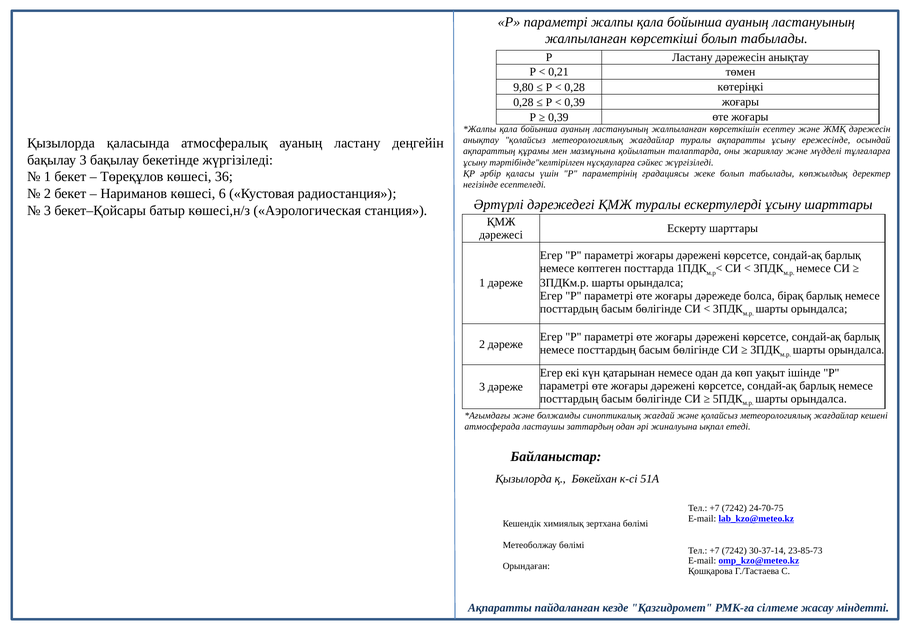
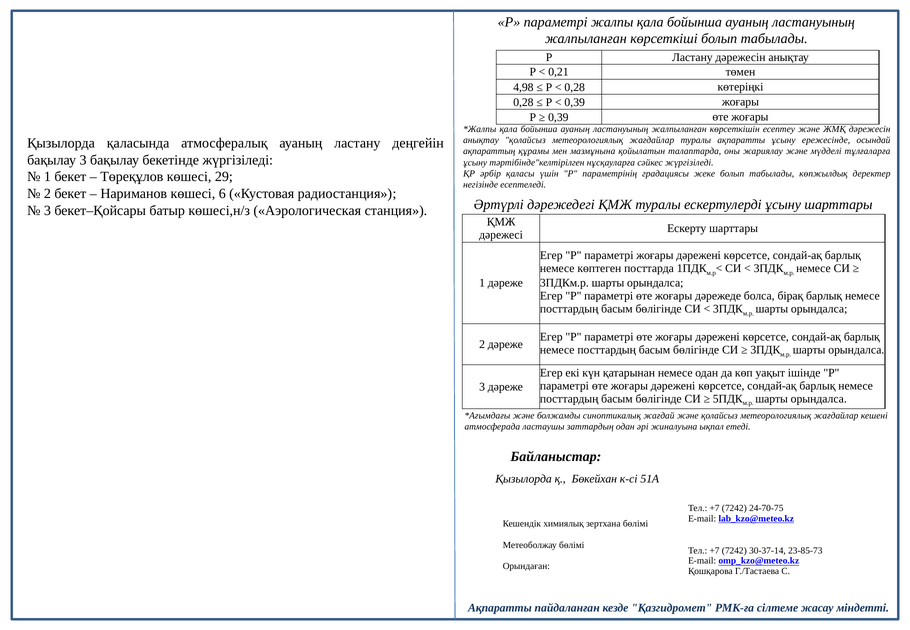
9,80: 9,80 -> 4,98
36: 36 -> 29
